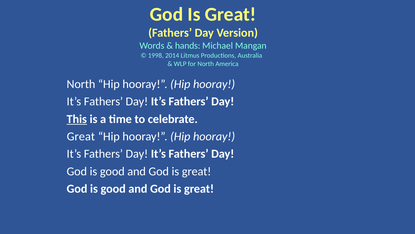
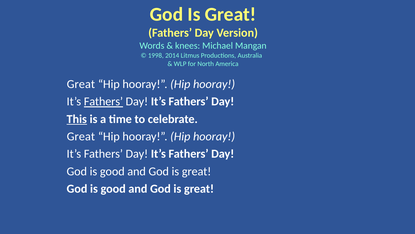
hands: hands -> knees
North at (81, 84): North -> Great
Fathers at (103, 101) underline: none -> present
